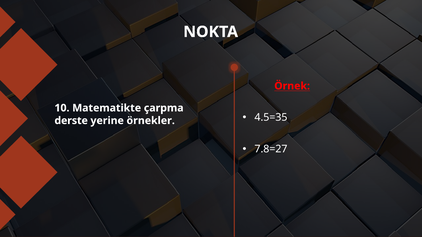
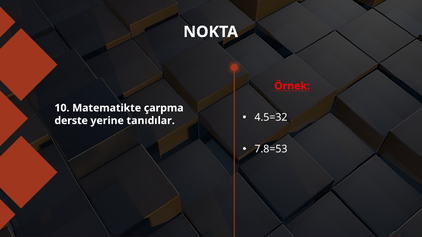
4.5=35: 4.5=35 -> 4.5=32
örnekler: örnekler -> tanıdılar
7.8=27: 7.8=27 -> 7.8=53
